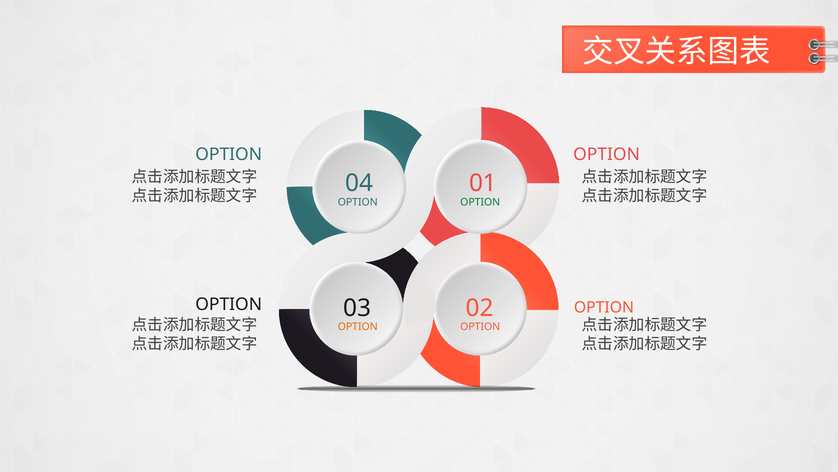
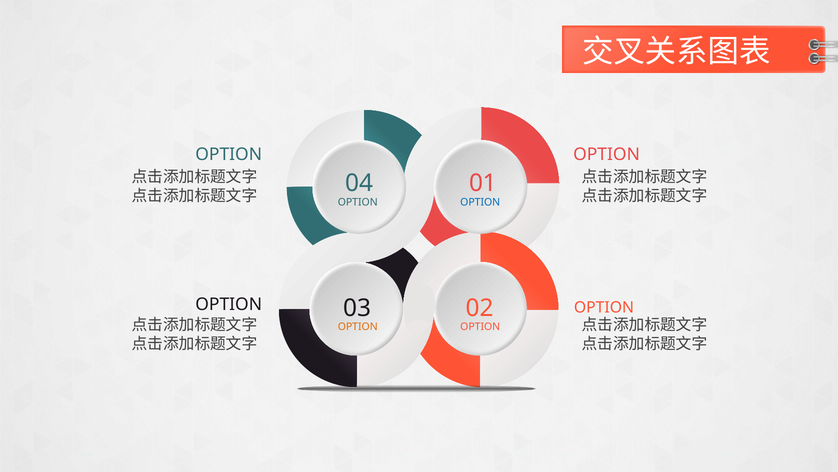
OPTION at (480, 202) colour: green -> blue
